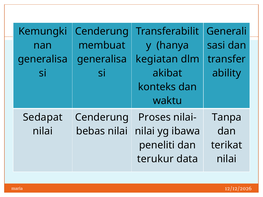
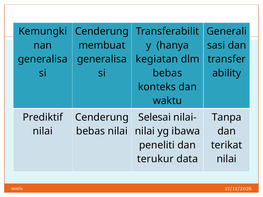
akibat at (167, 73): akibat -> bebas
Sedapat: Sedapat -> Prediktif
Proses: Proses -> Selesai
